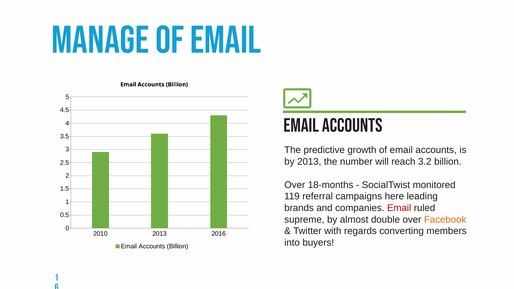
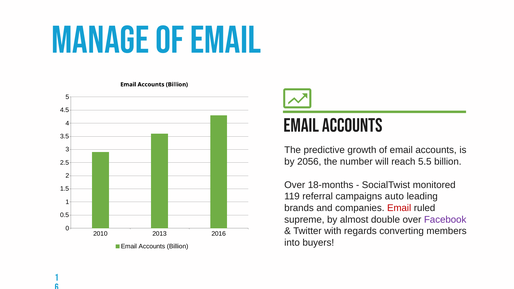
by 2013: 2013 -> 2056
3.2: 3.2 -> 5.5
here: here -> auto
Facebook colour: orange -> purple
